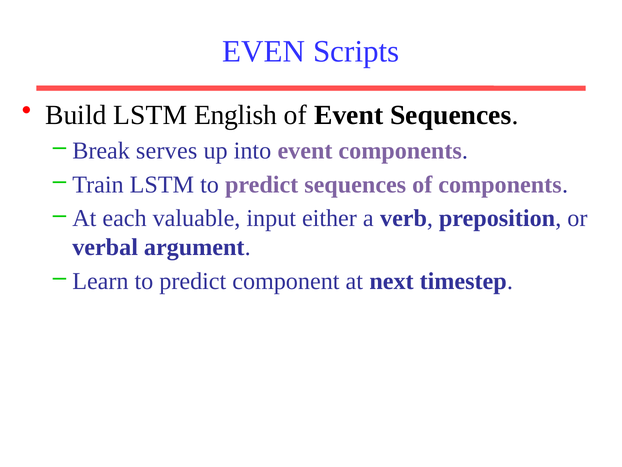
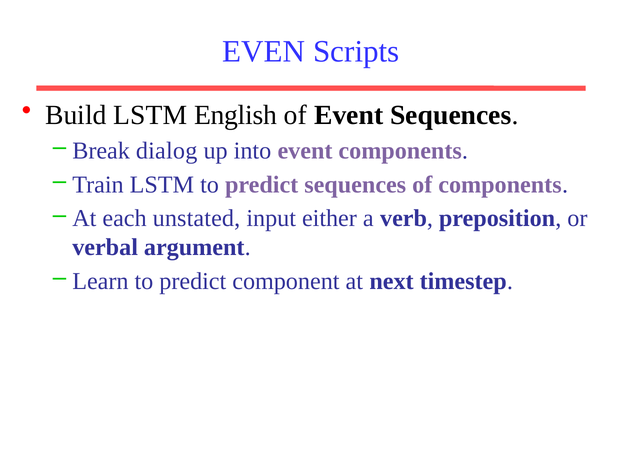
serves: serves -> dialog
valuable: valuable -> unstated
